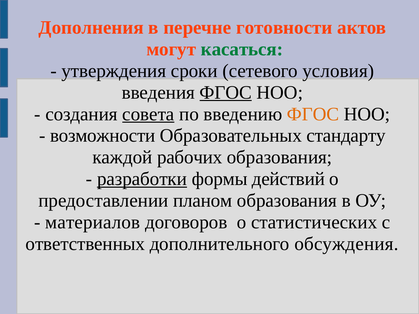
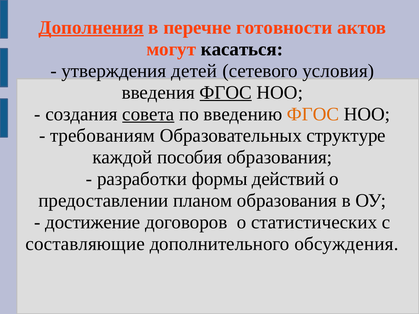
Дополнения underline: none -> present
касаться colour: green -> black
сроки: сроки -> детей
возможности: возможности -> требованиям
стандарту: стандарту -> структуре
рабочих: рабочих -> пособия
разработки underline: present -> none
материалов: материалов -> достижение
ответственных: ответственных -> составляющие
